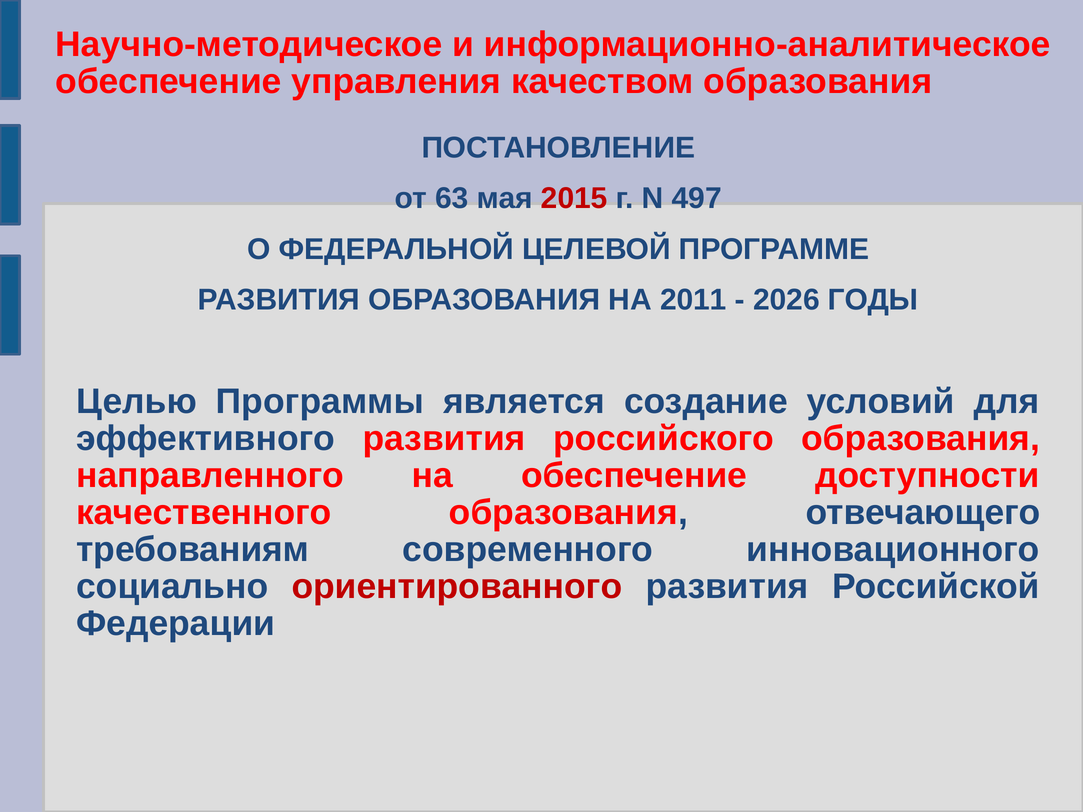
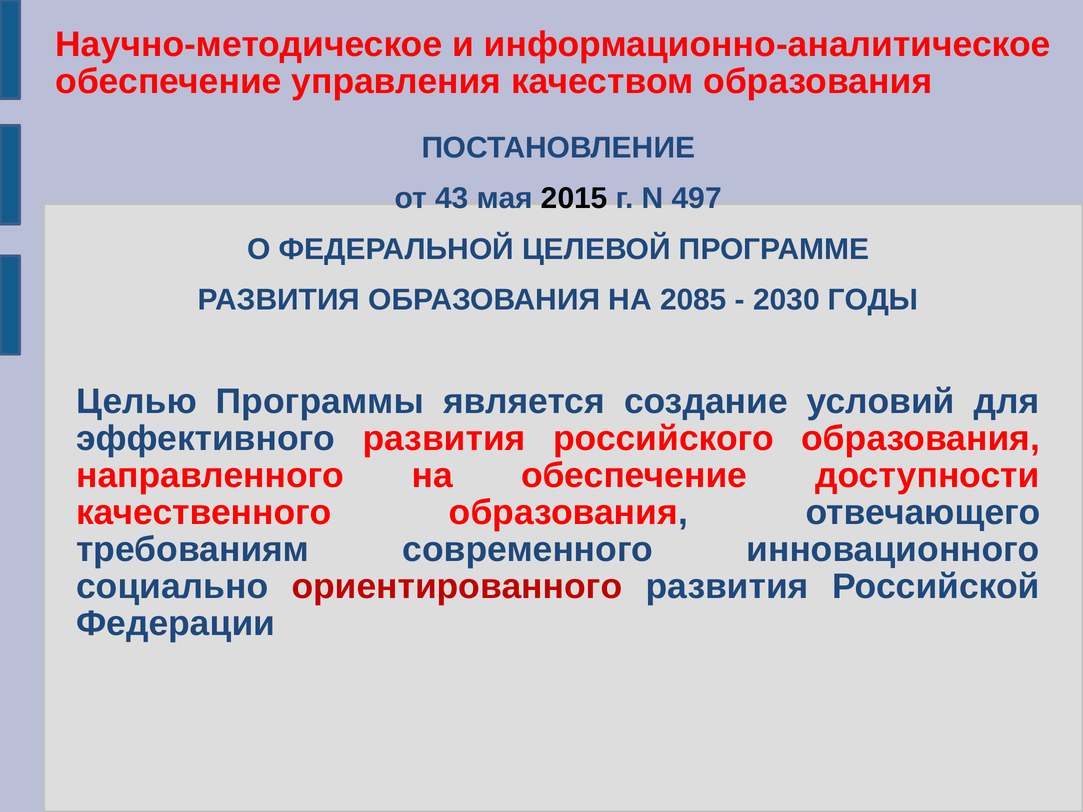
63: 63 -> 43
2015 colour: red -> black
2011: 2011 -> 2085
2026: 2026 -> 2030
